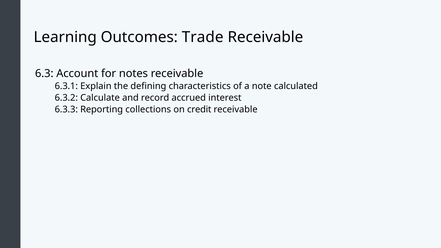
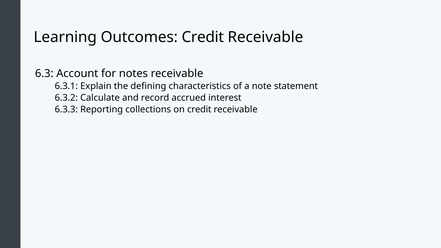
Outcomes Trade: Trade -> Credit
calculated: calculated -> statement
